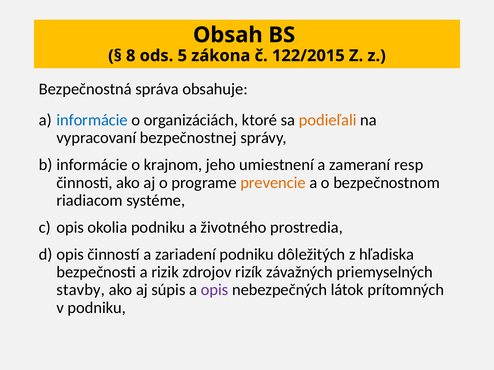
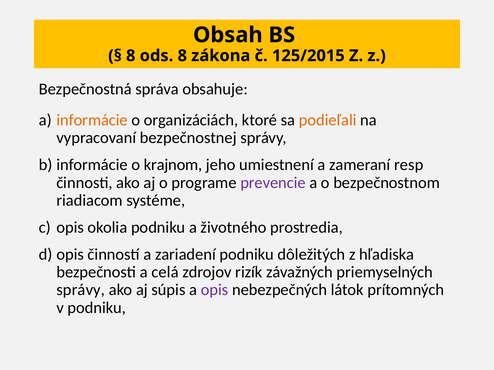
ods 5: 5 -> 8
122/2015: 122/2015 -> 125/2015
informácie colour: blue -> orange
prevencie colour: orange -> purple
rizik: rizik -> celá
stavby at (81, 290): stavby -> správy
